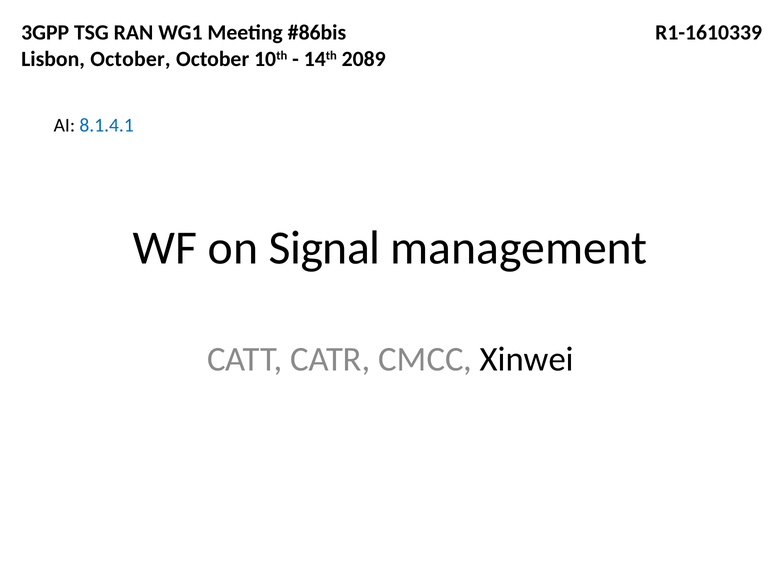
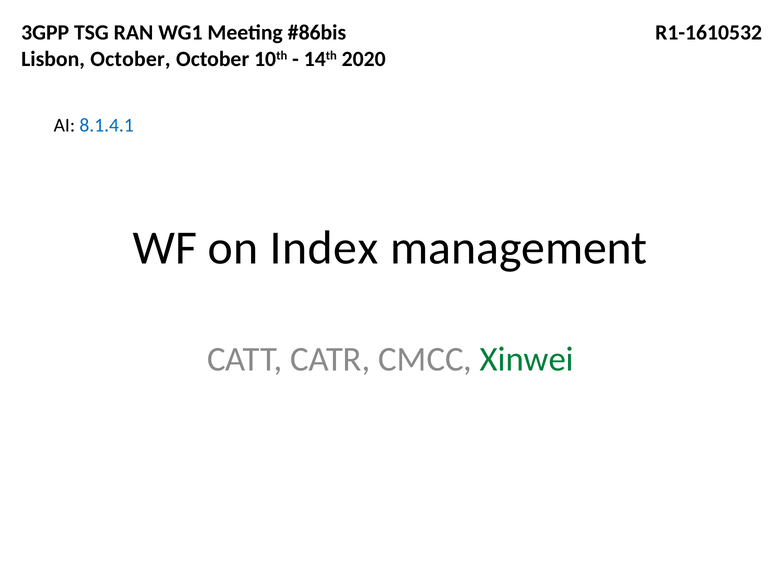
R1-1610339: R1-1610339 -> R1-1610532
2089: 2089 -> 2020
Signal: Signal -> Index
Xinwei colour: black -> green
